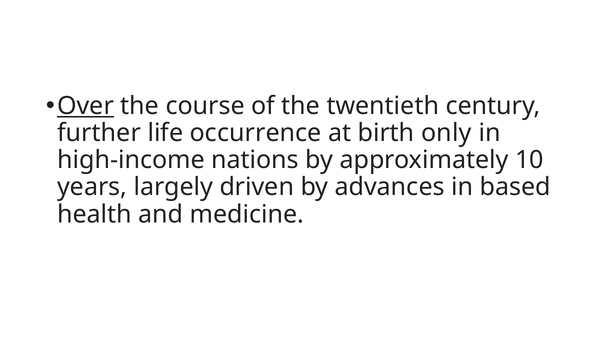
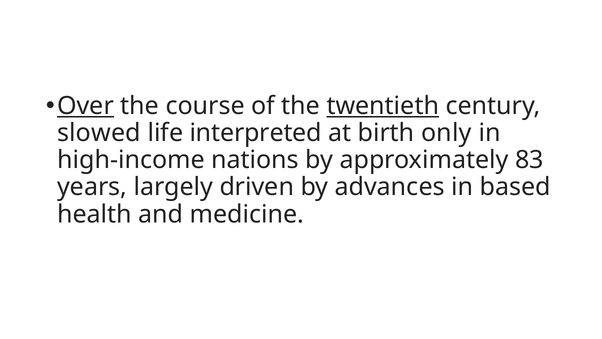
twentieth underline: none -> present
further: further -> slowed
occurrence: occurrence -> interpreted
10: 10 -> 83
